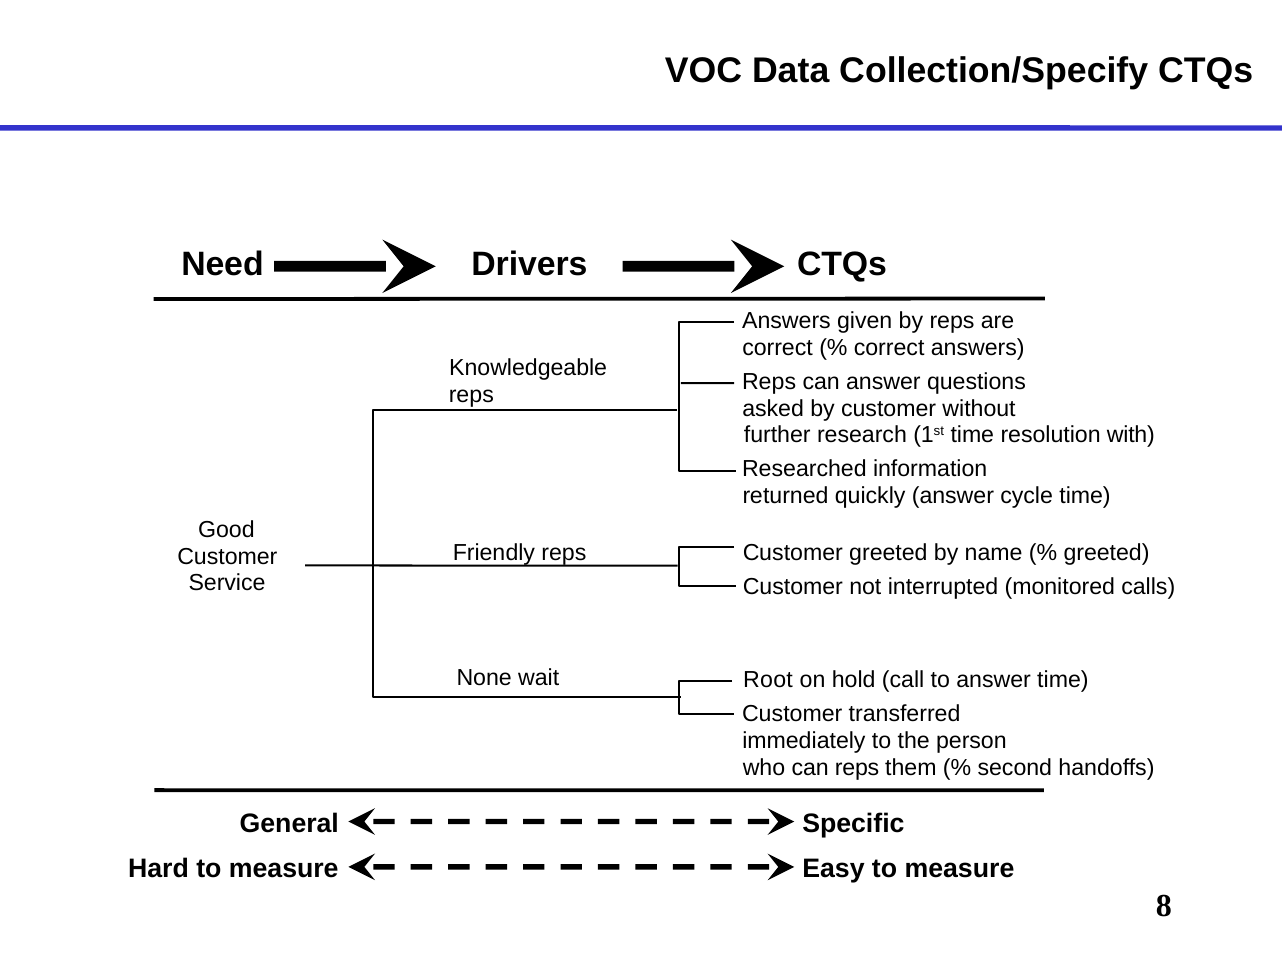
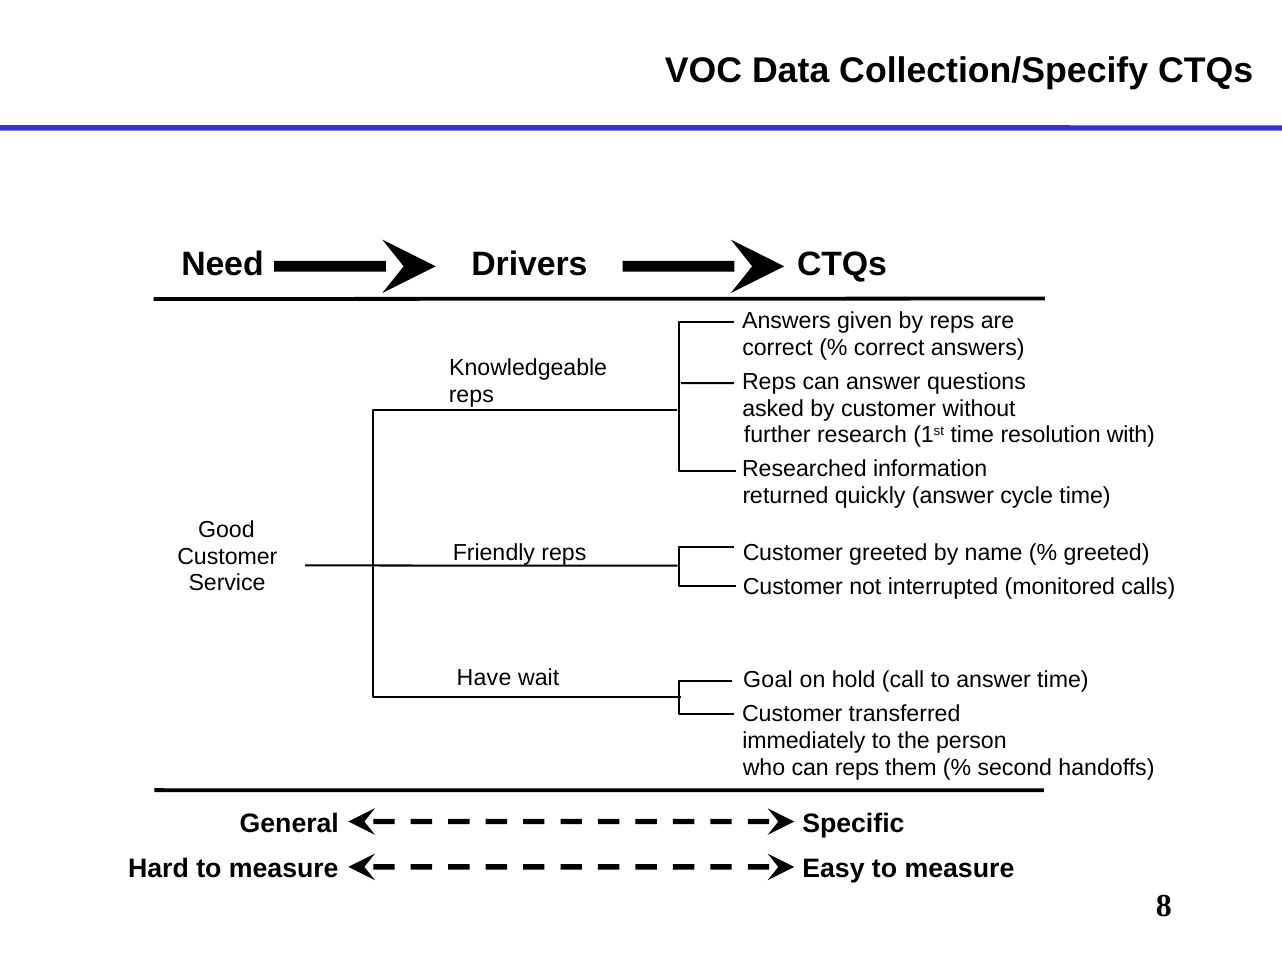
None: None -> Have
Root: Root -> Goal
